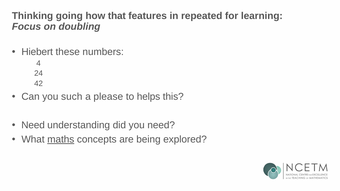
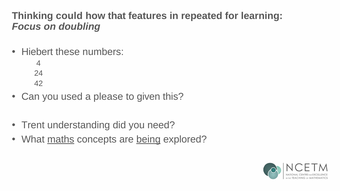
going: going -> could
such: such -> used
helps: helps -> given
Need at (33, 125): Need -> Trent
being underline: none -> present
